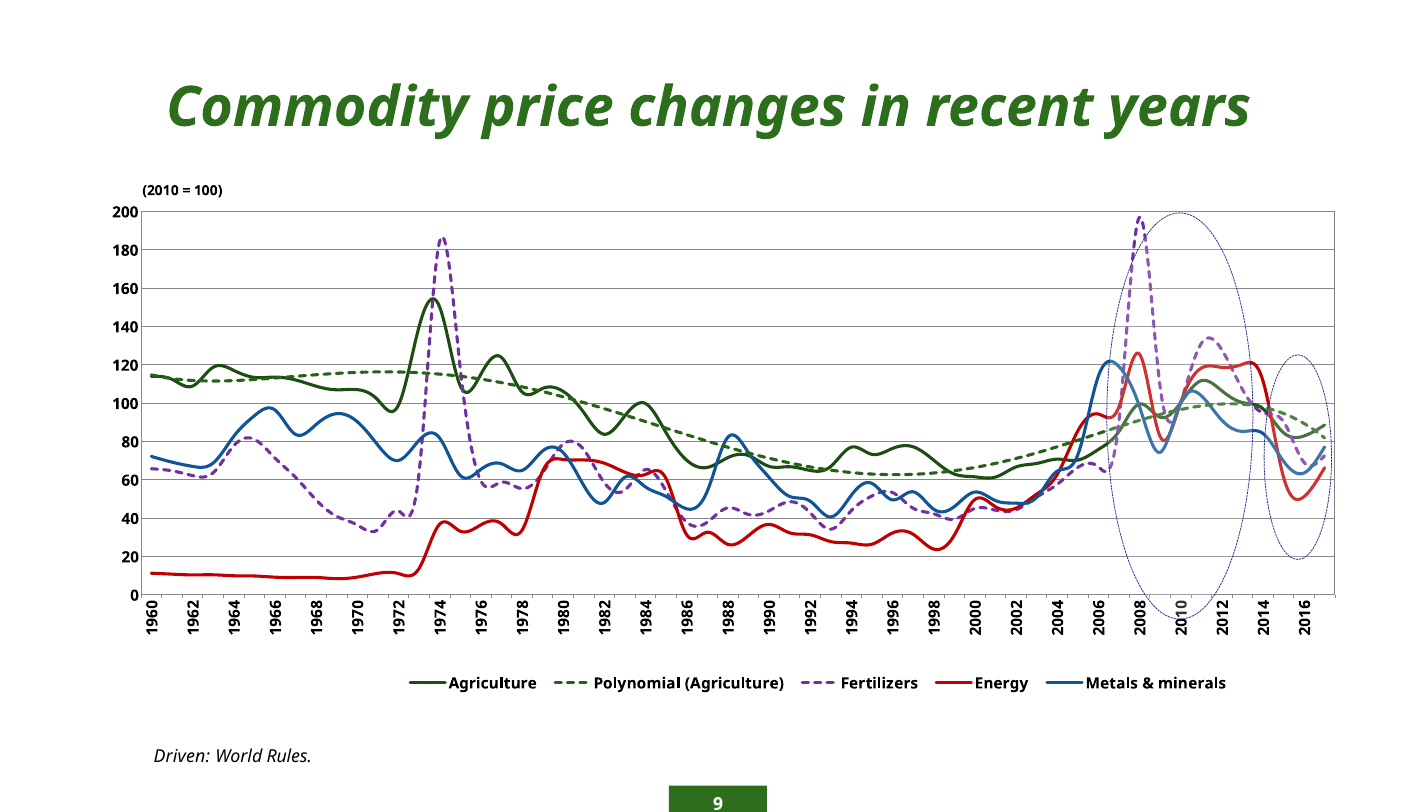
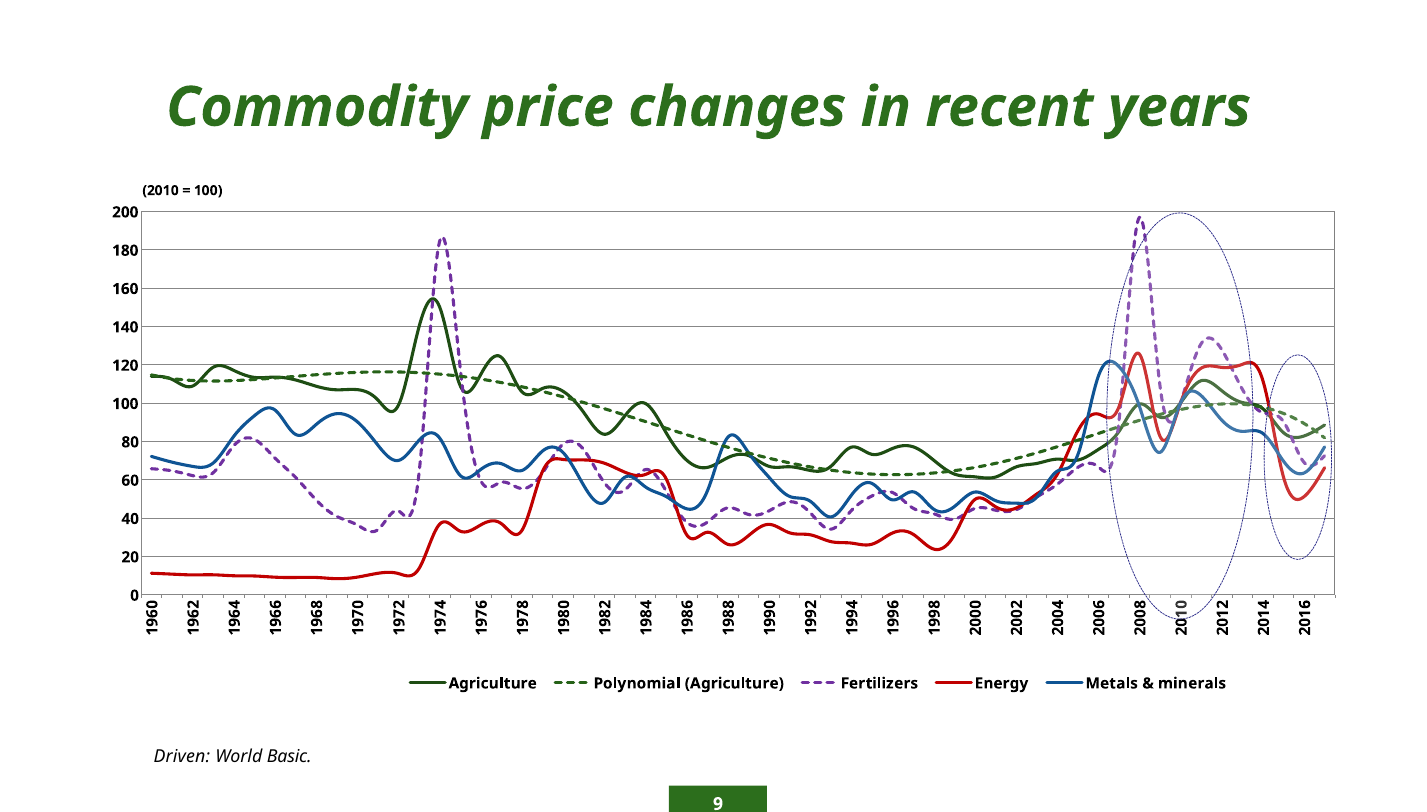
Rules: Rules -> Basic
